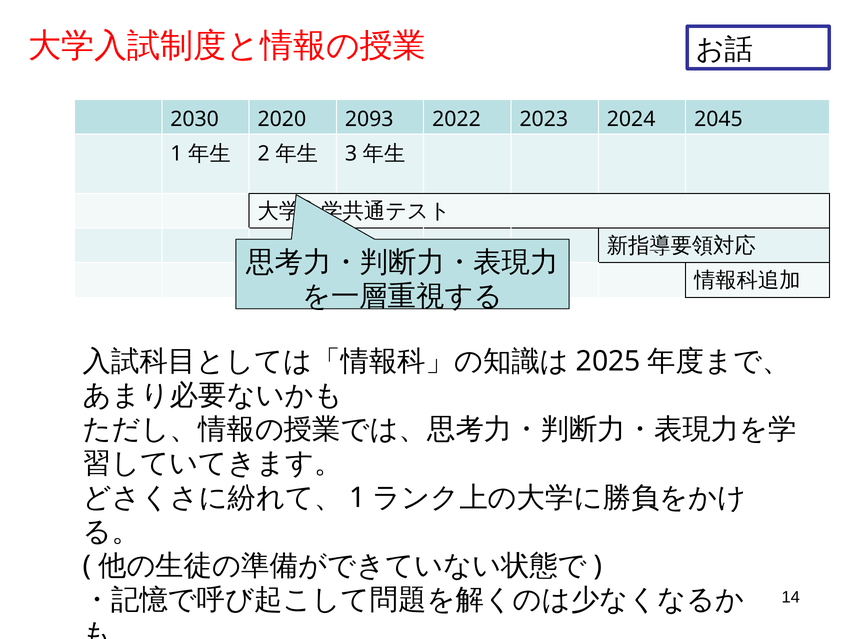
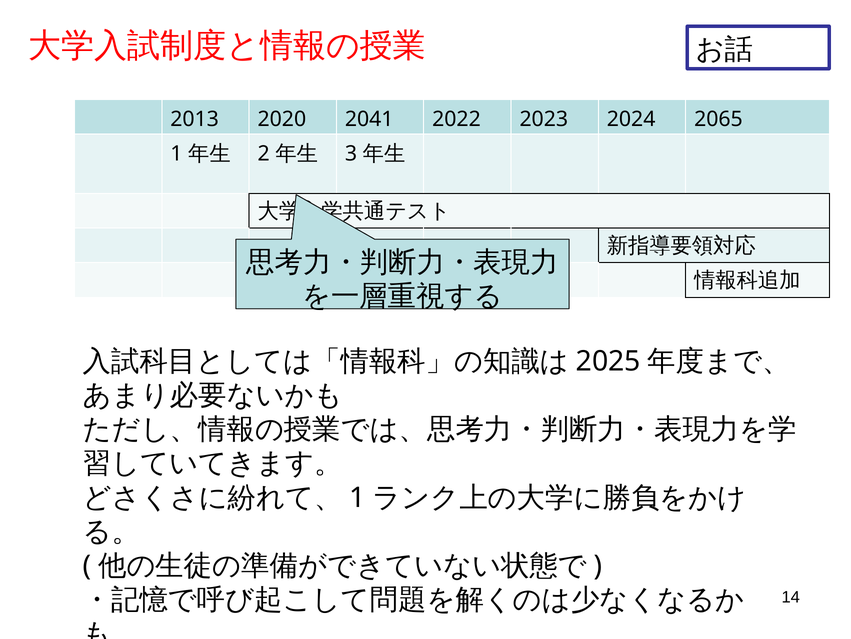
2030: 2030 -> 2013
2093: 2093 -> 2041
2045: 2045 -> 2065
